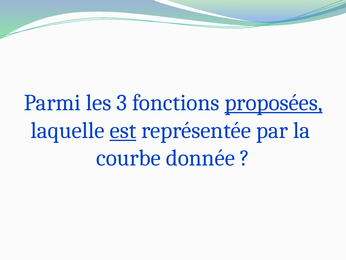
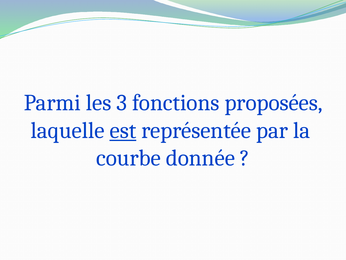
proposées underline: present -> none
